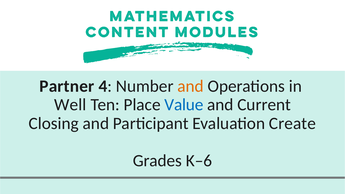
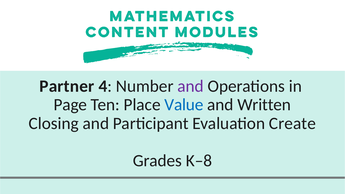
and at (191, 86) colour: orange -> purple
Well: Well -> Page
Current: Current -> Written
K–6: K–6 -> K–8
